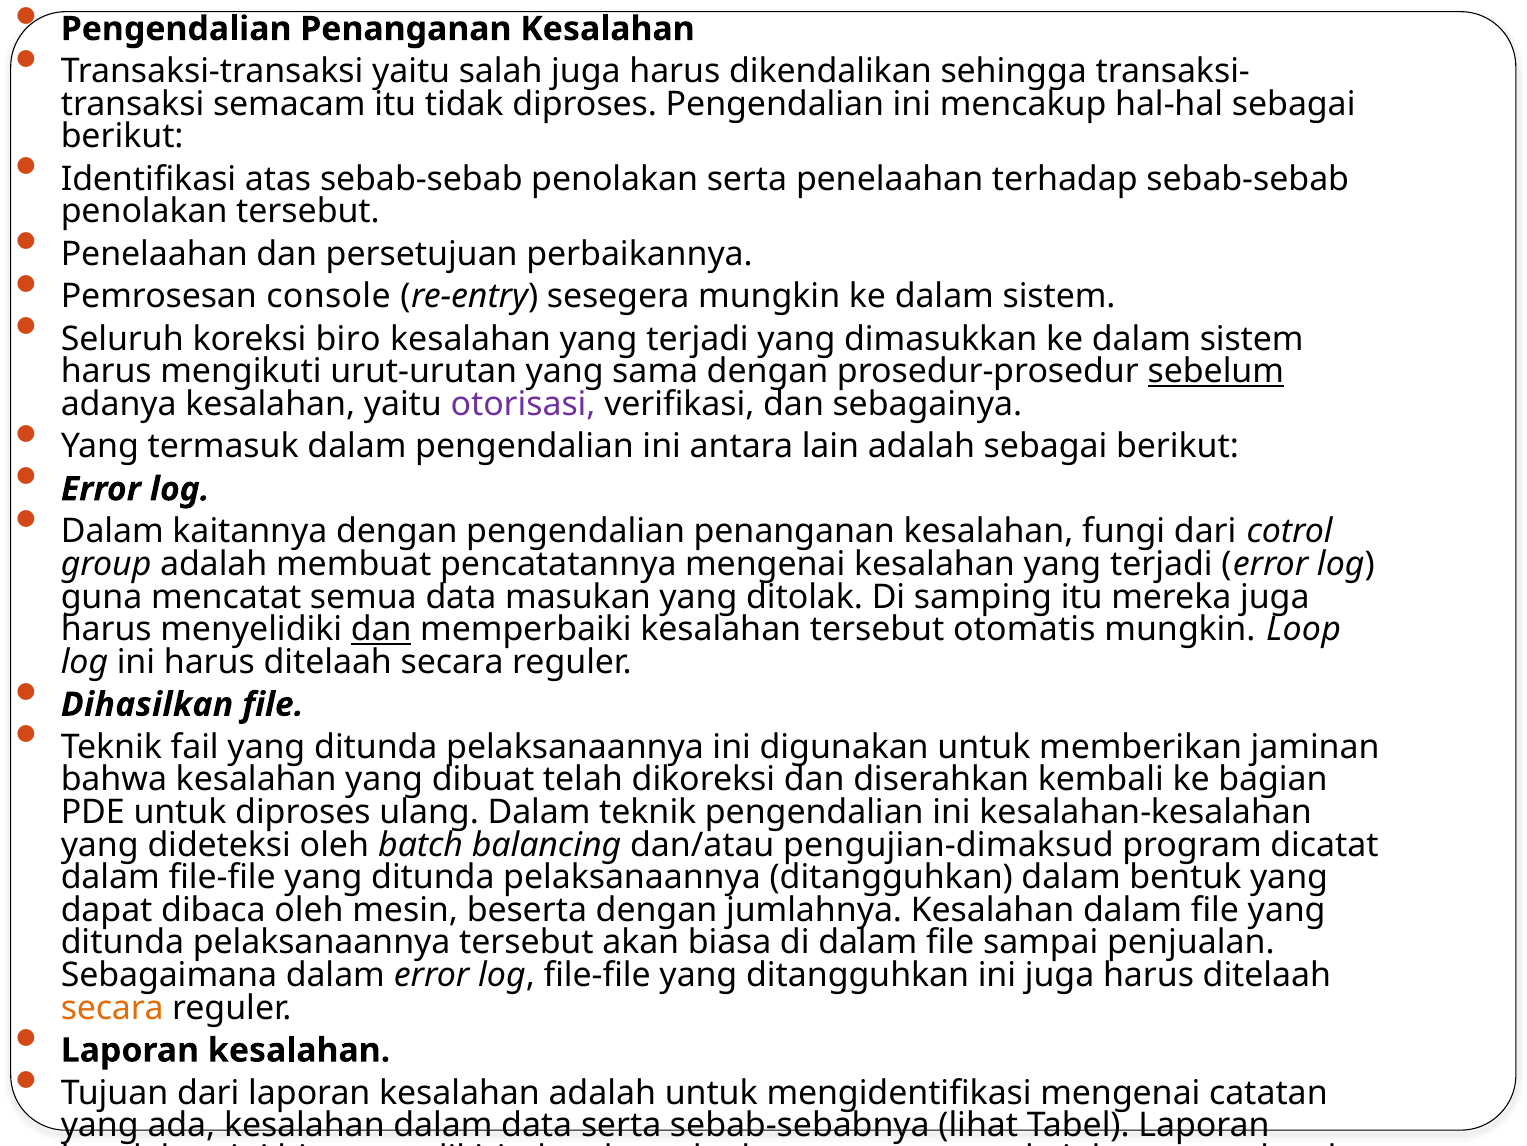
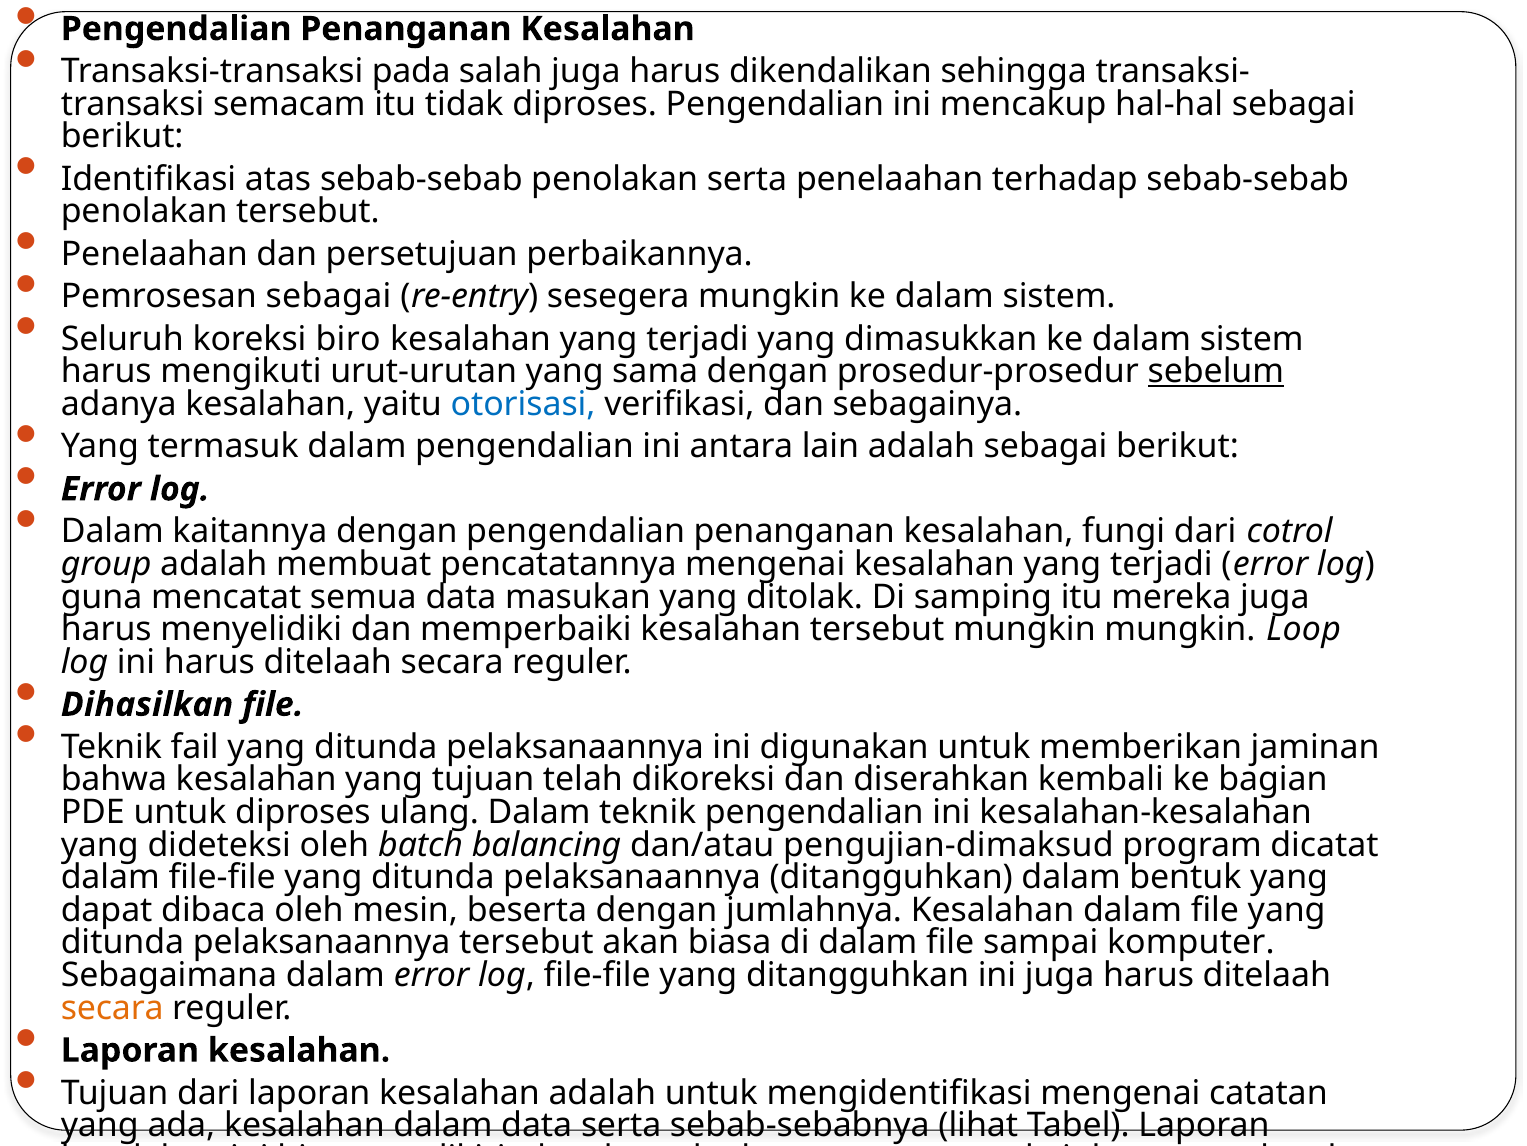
Transaksi-transaksi yaitu: yaitu -> pada
Pemrosesan console: console -> sebagai
otorisasi colour: purple -> blue
dan at (381, 629) underline: present -> none
tersebut otomatis: otomatis -> mungkin
yang dibuat: dibuat -> tujuan
penjualan: penjualan -> komputer
